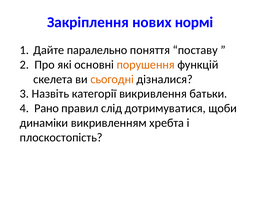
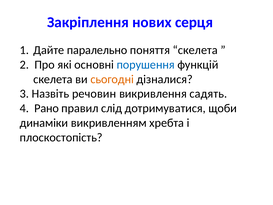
нормі: нормі -> серця
поняття поставу: поставу -> скелета
порушення colour: orange -> blue
категорії: категорії -> речовин
батьки: батьки -> садять
